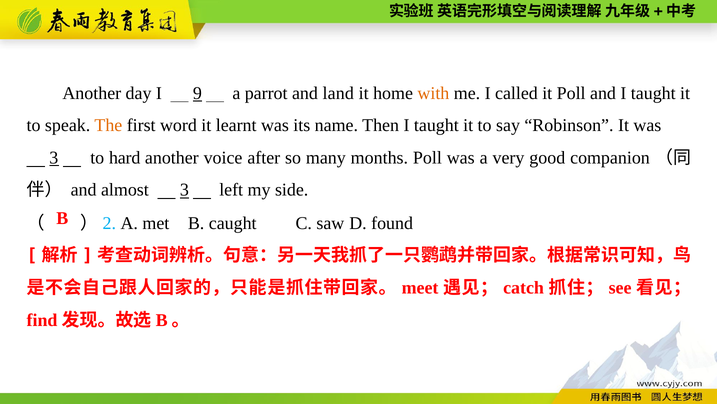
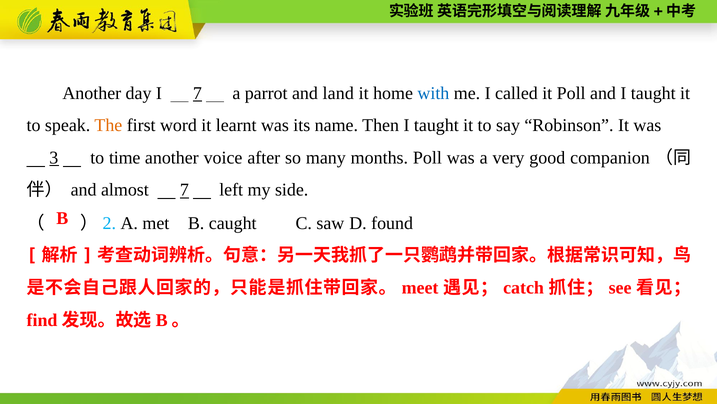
I 9: 9 -> 7
with colour: orange -> blue
hard: hard -> time
almost 3: 3 -> 7
